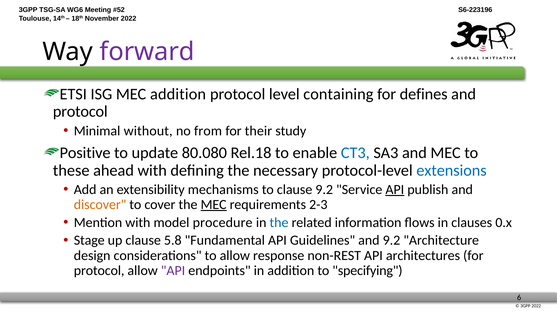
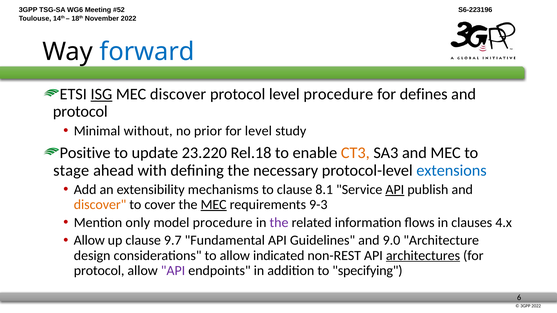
forward colour: purple -> blue
ISG underline: none -> present
MEC addition: addition -> discover
level containing: containing -> procedure
from: from -> prior
for their: their -> level
80.080: 80.080 -> 23.220
CT3 colour: blue -> orange
these: these -> stage
clause 9.2: 9.2 -> 8.1
2-3: 2-3 -> 9-3
Mention with: with -> only
the at (279, 223) colour: blue -> purple
0.x: 0.x -> 4.x
Stage at (89, 241): Stage -> Allow
5.8: 5.8 -> 9.7
and 9.2: 9.2 -> 9.0
response: response -> indicated
architectures underline: none -> present
